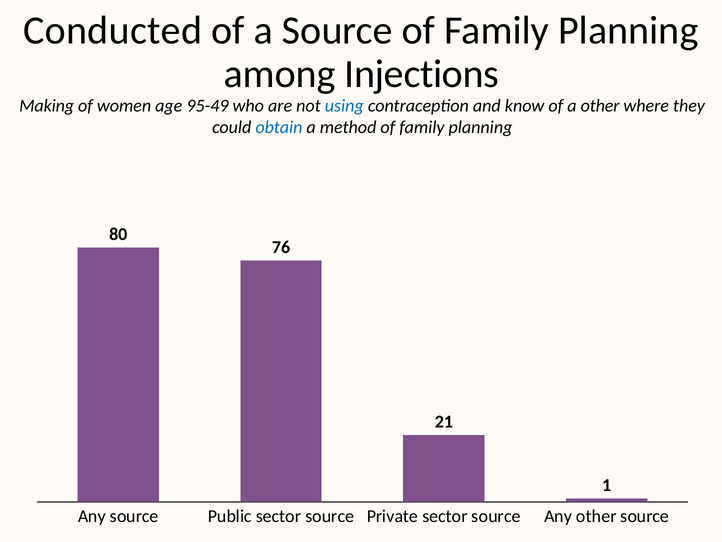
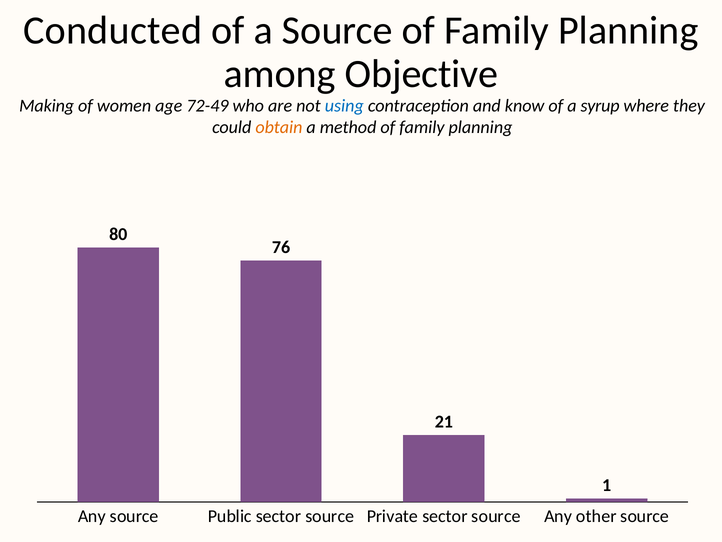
Injections: Injections -> Objective
95-49: 95-49 -> 72-49
a other: other -> syrup
obtain colour: blue -> orange
